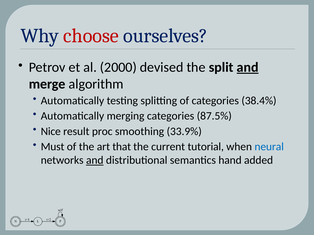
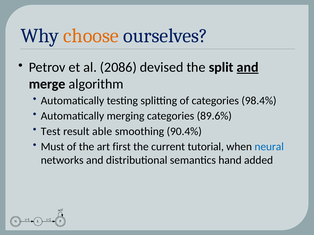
choose colour: red -> orange
2000: 2000 -> 2086
38.4%: 38.4% -> 98.4%
87.5%: 87.5% -> 89.6%
Nice: Nice -> Test
proc: proc -> able
33.9%: 33.9% -> 90.4%
that: that -> first
and at (95, 161) underline: present -> none
